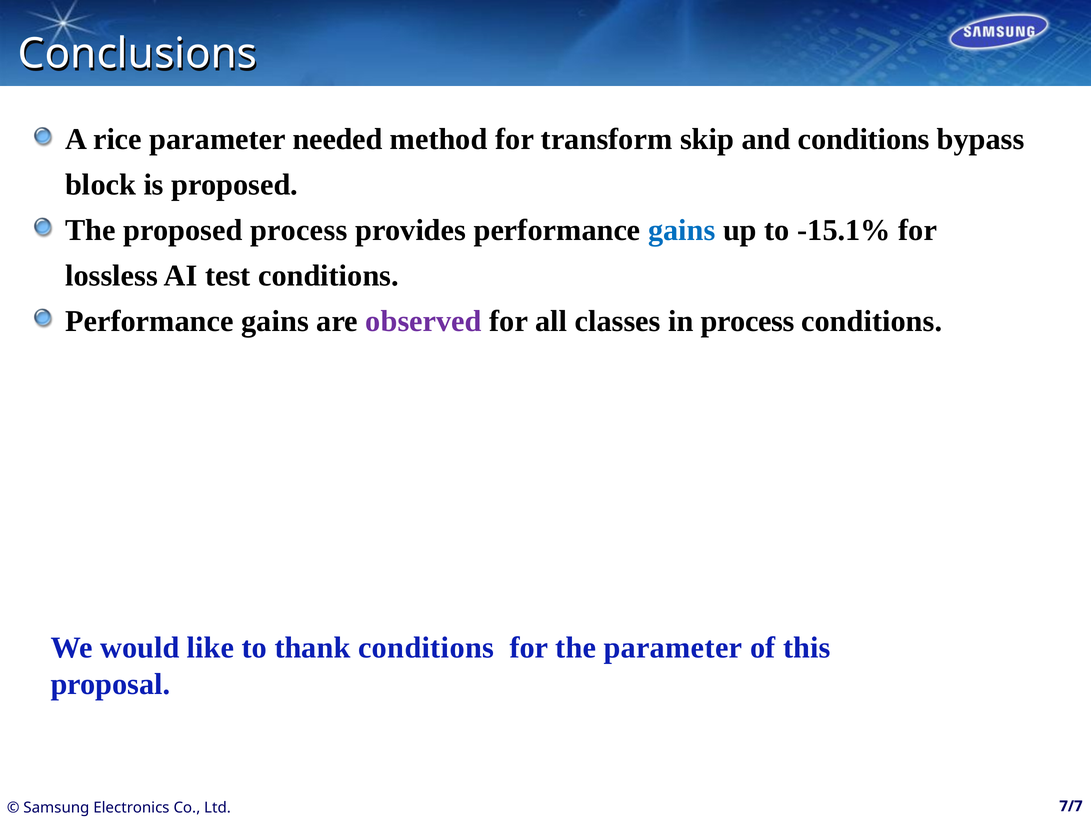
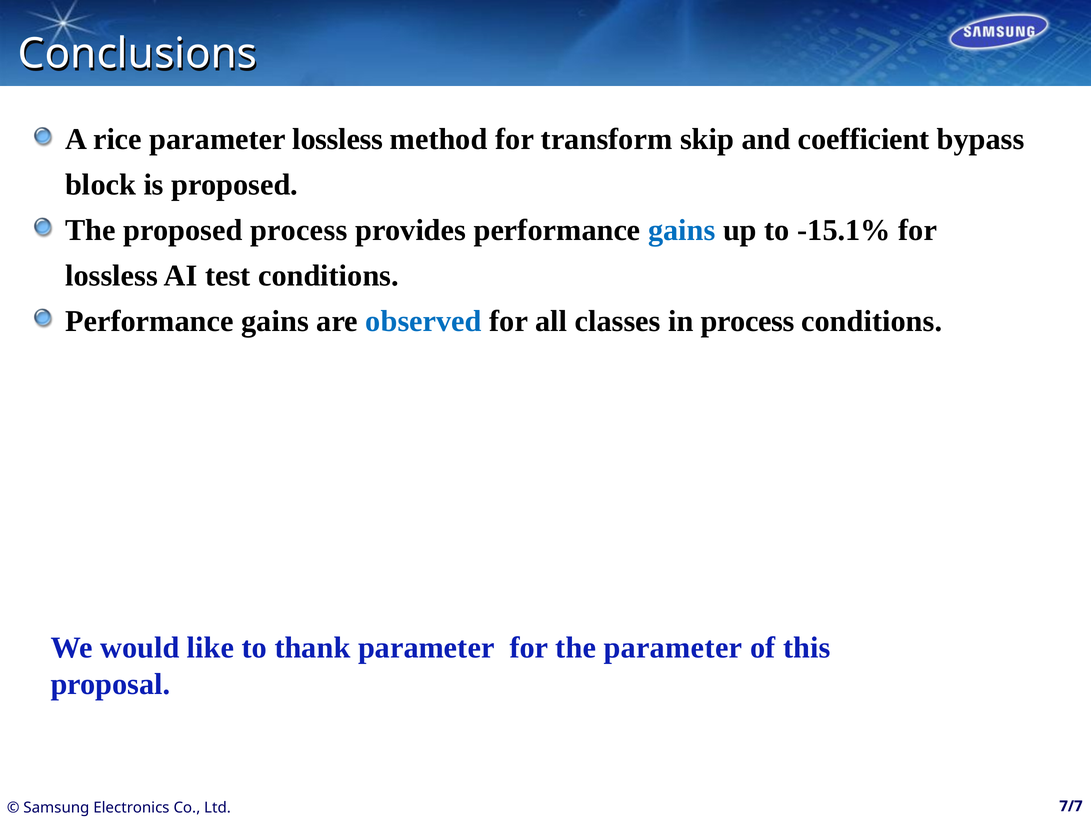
parameter needed: needed -> lossless
and conditions: conditions -> coefficient
observed colour: purple -> blue
thank conditions: conditions -> parameter
